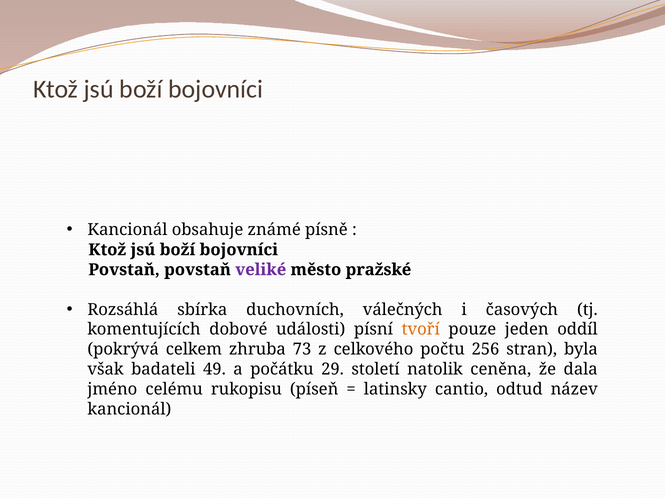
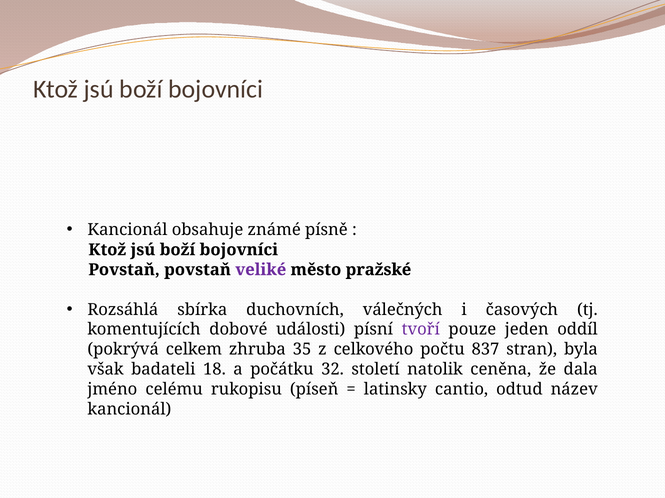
tvoří colour: orange -> purple
73: 73 -> 35
256: 256 -> 837
49: 49 -> 18
29: 29 -> 32
